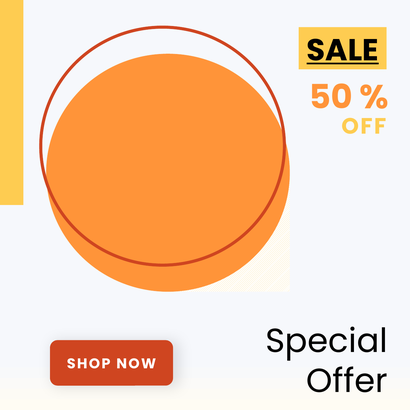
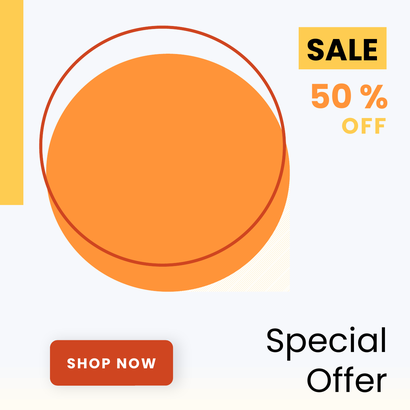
SALE underline: present -> none
